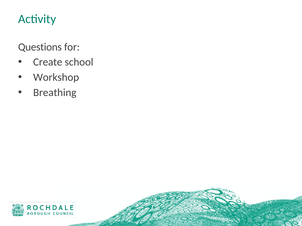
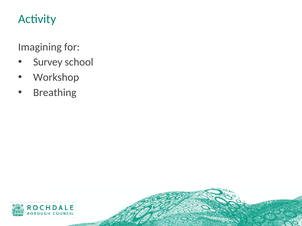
Questions: Questions -> Imagining
Create: Create -> Survey
